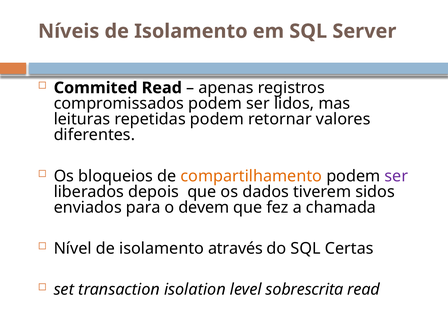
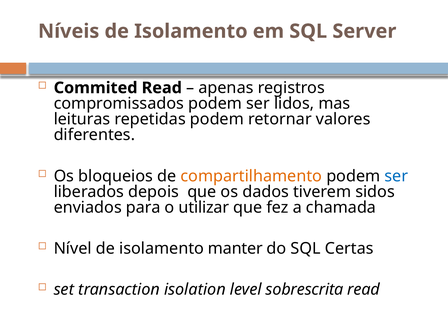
ser at (396, 176) colour: purple -> blue
devem: devem -> utilizar
através: através -> manter
